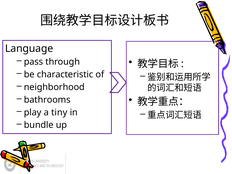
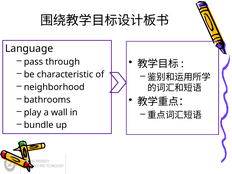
tiny: tiny -> wall
